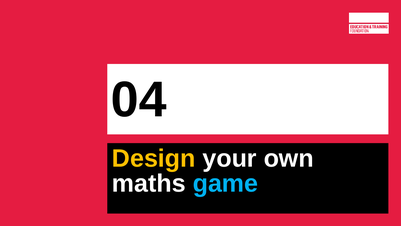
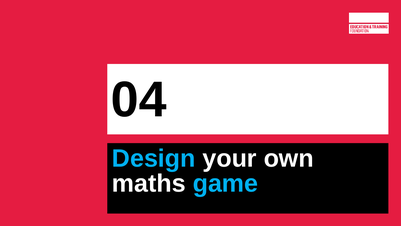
Design colour: yellow -> light blue
